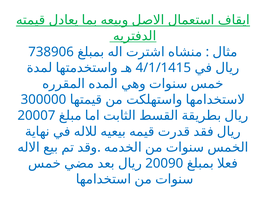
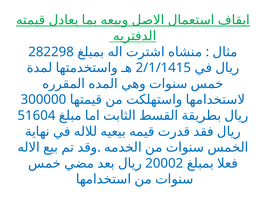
738906: 738906 -> 282298
4/1/1415: 4/1/1415 -> 2/1/1415
20007: 20007 -> 51604
20090: 20090 -> 20002
